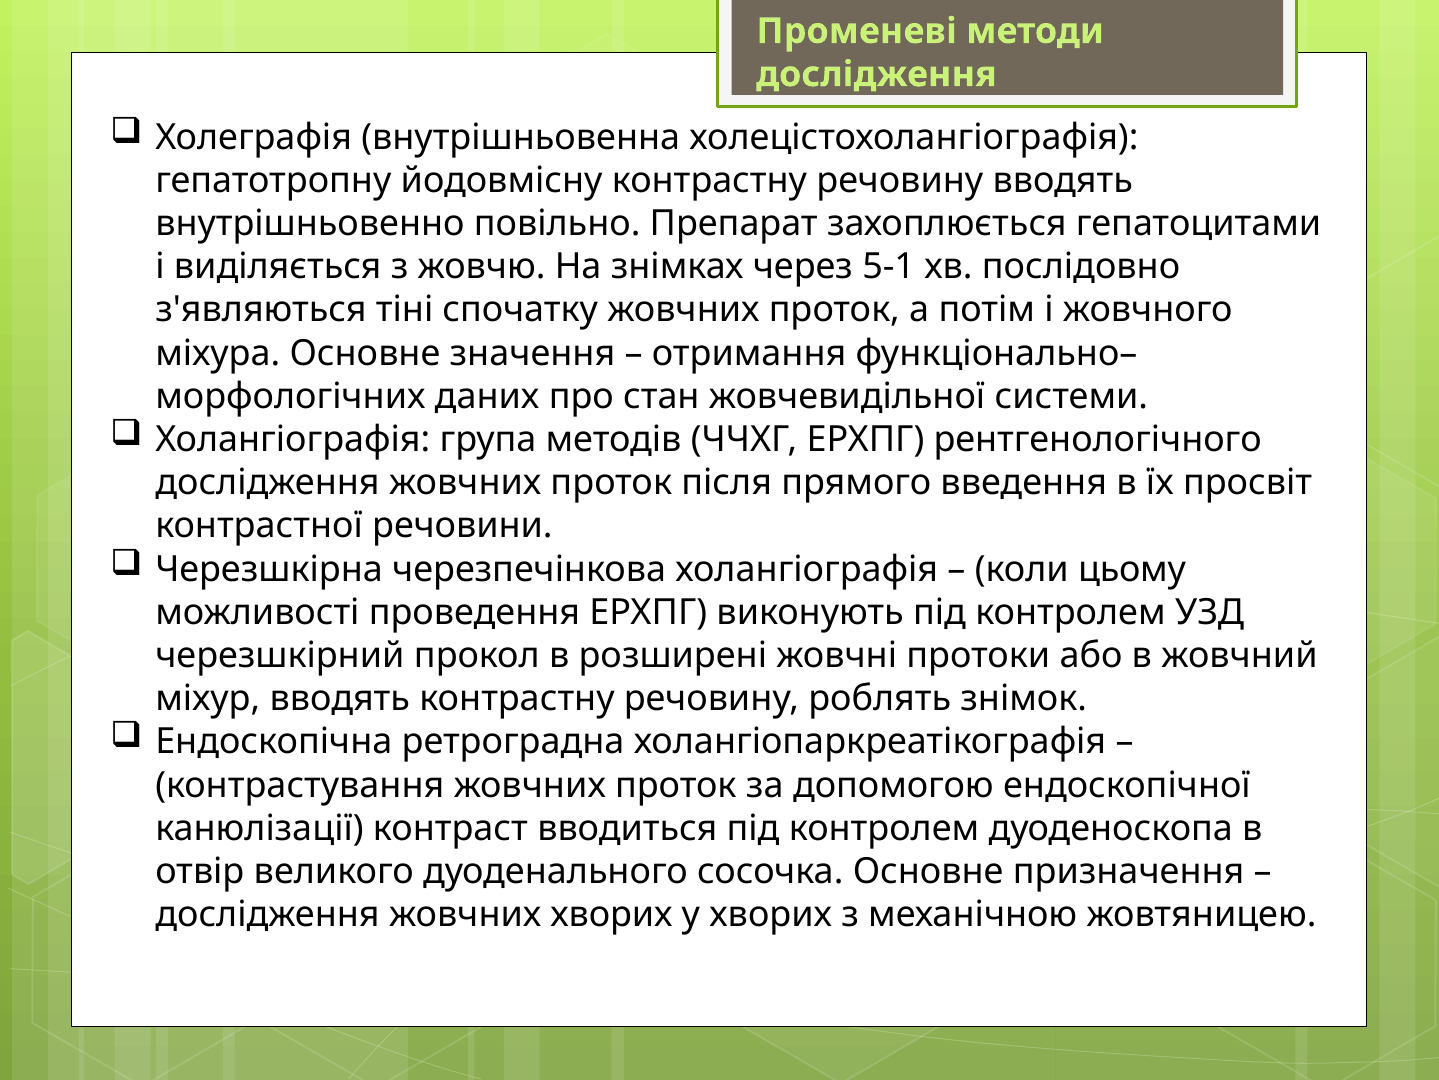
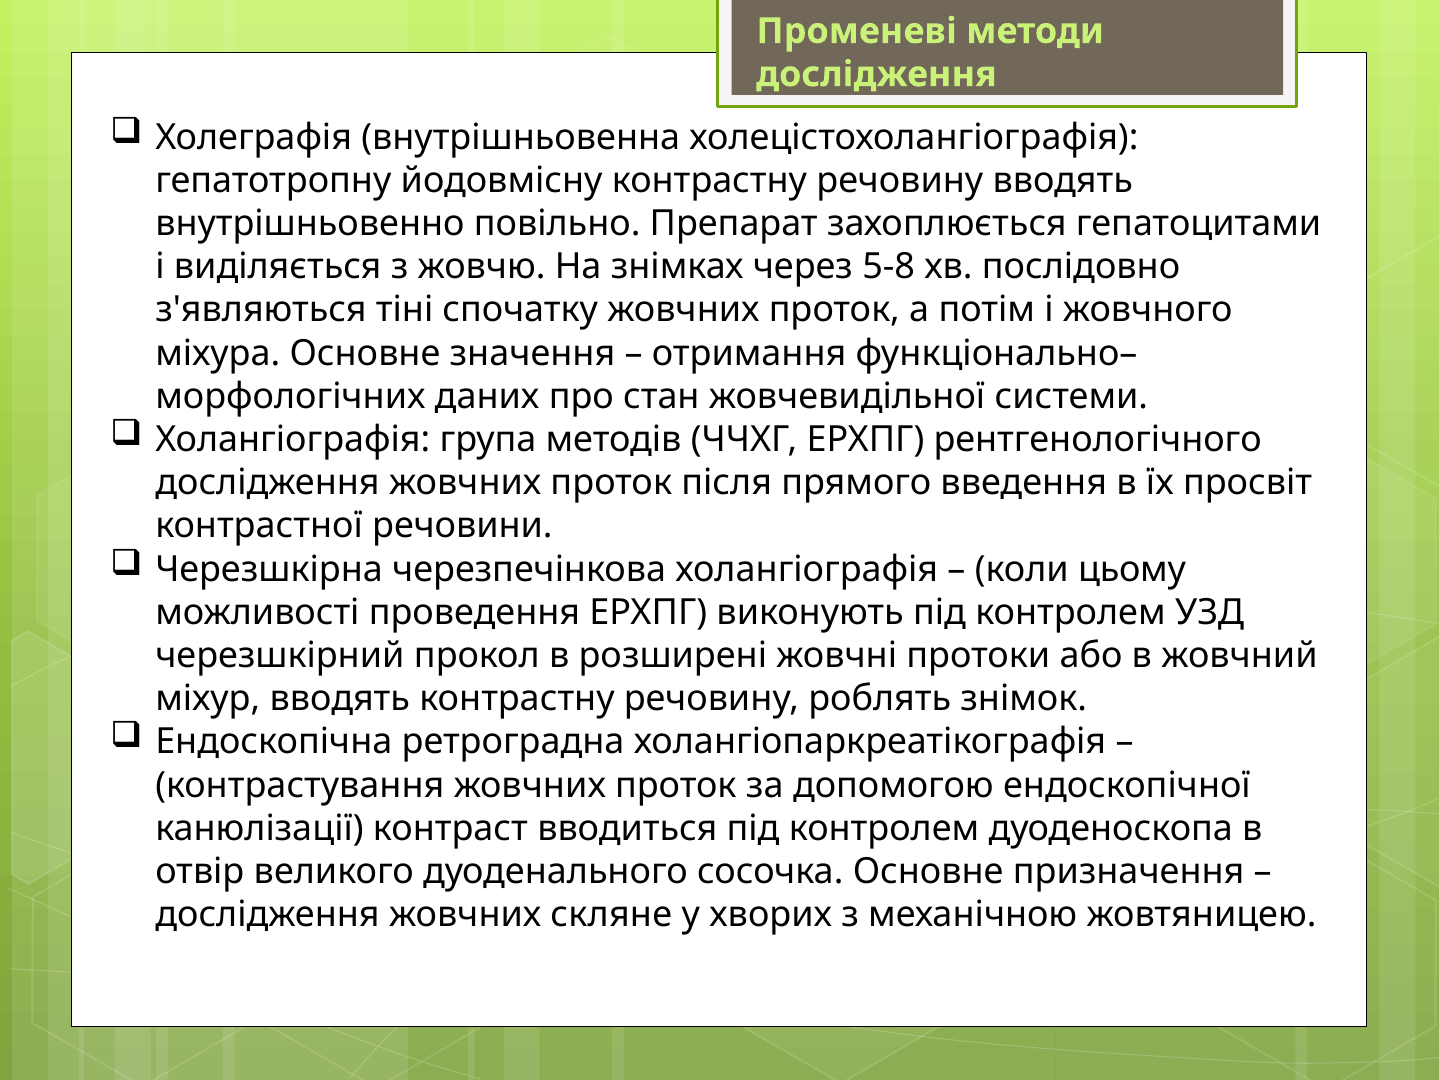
5-1: 5-1 -> 5-8
жовчних хворих: хворих -> скляне
